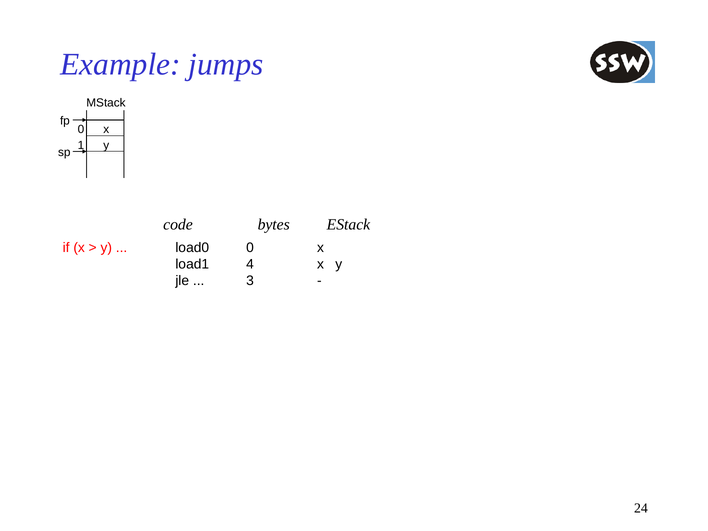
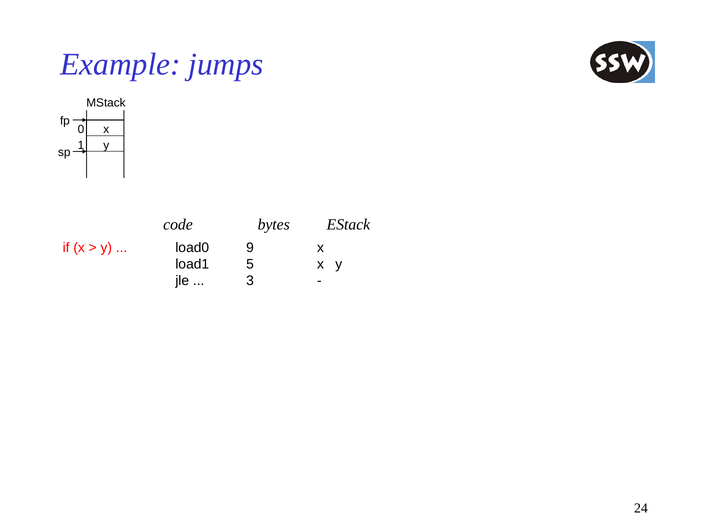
load0 0: 0 -> 9
4: 4 -> 5
